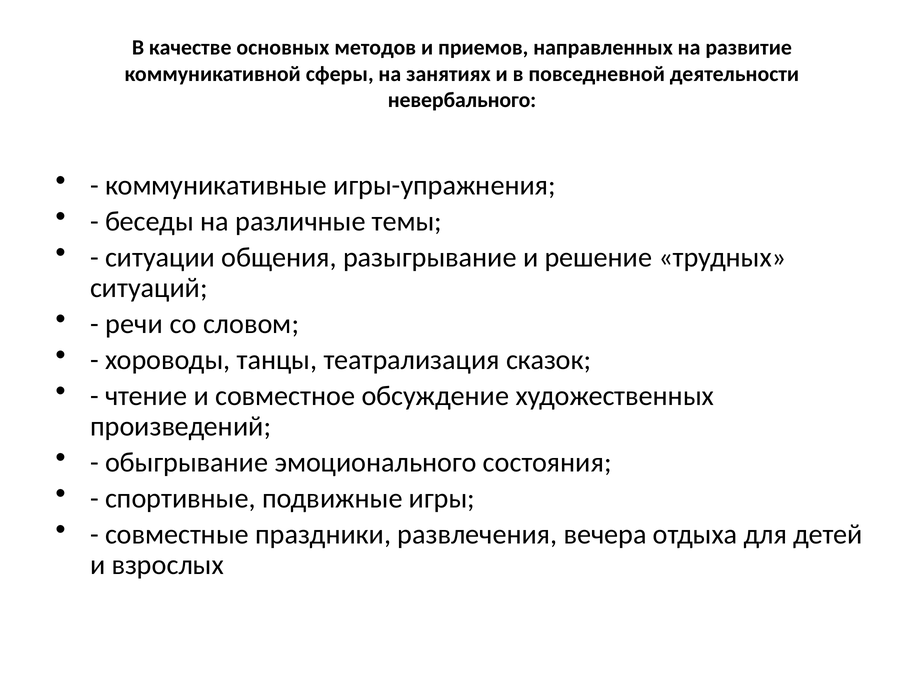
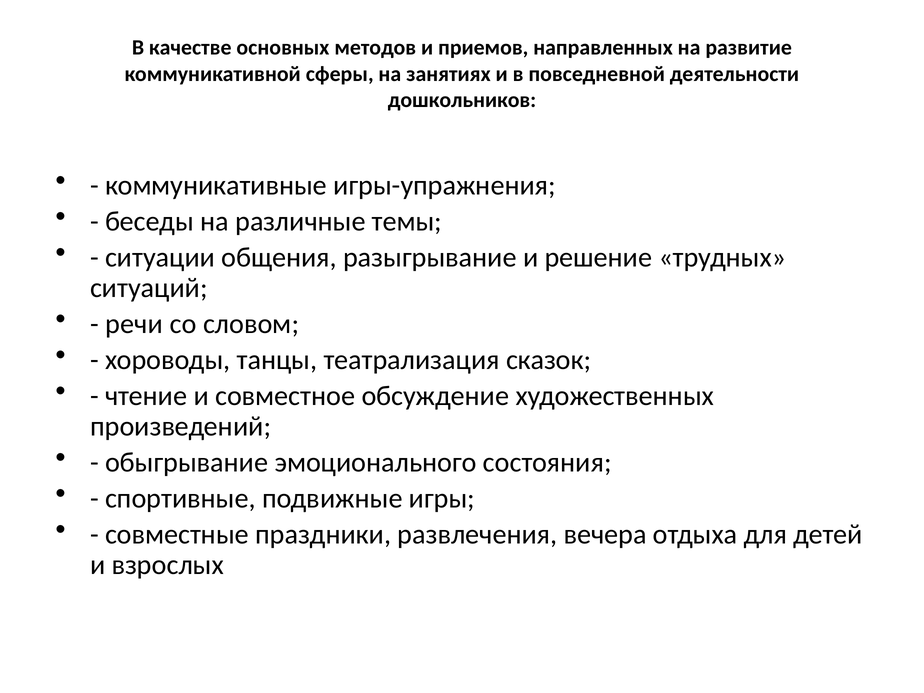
невербального: невербального -> дошкольников
